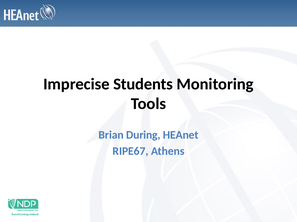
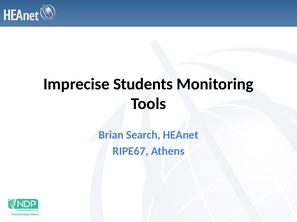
During: During -> Search
